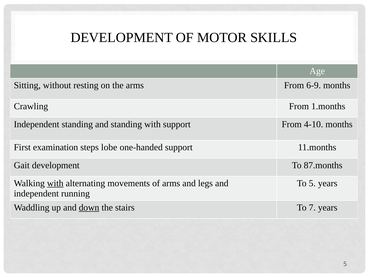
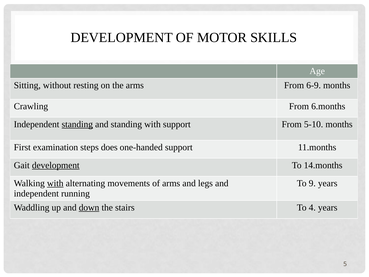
1.months: 1.months -> 6.months
standing at (77, 124) underline: none -> present
4-10: 4-10 -> 5-10
lobe: lobe -> does
development at (56, 165) underline: none -> present
87.months: 87.months -> 14.months
To 5: 5 -> 9
7: 7 -> 4
